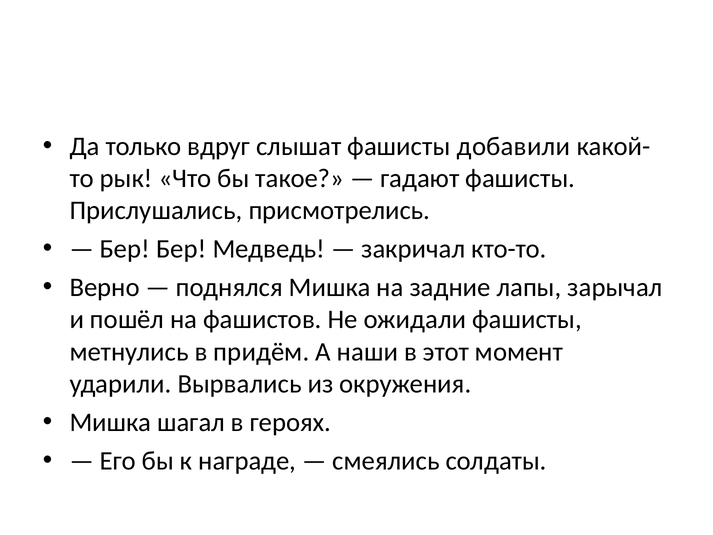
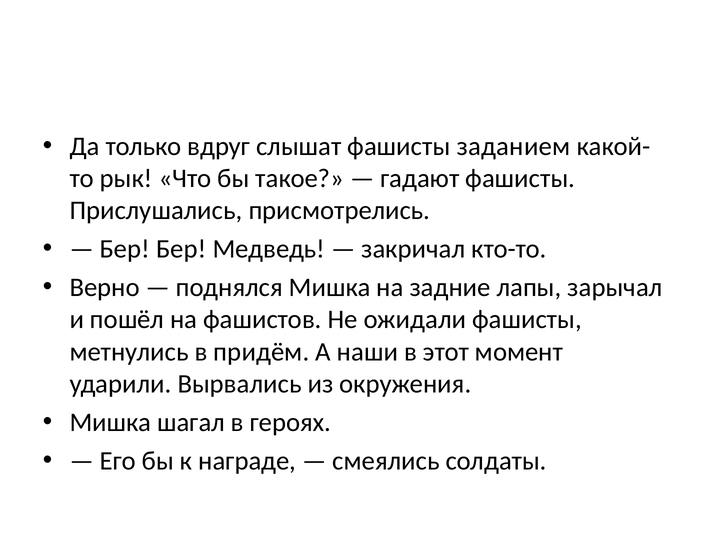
добавили: добавили -> заданием
